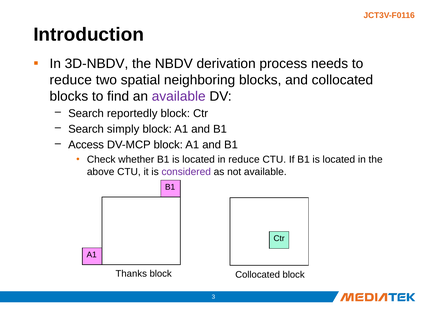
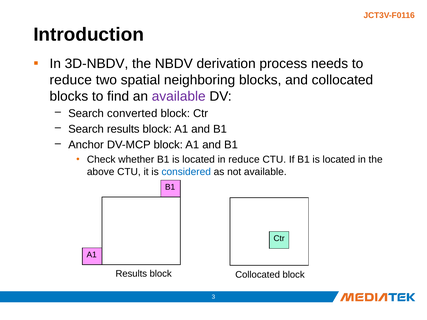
reportedly: reportedly -> converted
Search simply: simply -> results
Access: Access -> Anchor
considered colour: purple -> blue
Thanks at (131, 274): Thanks -> Results
